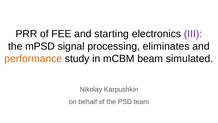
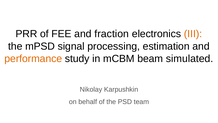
starting: starting -> fraction
III colour: purple -> orange
eliminates: eliminates -> estimation
